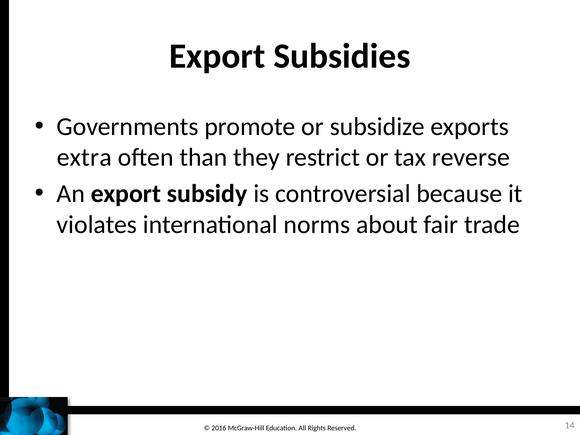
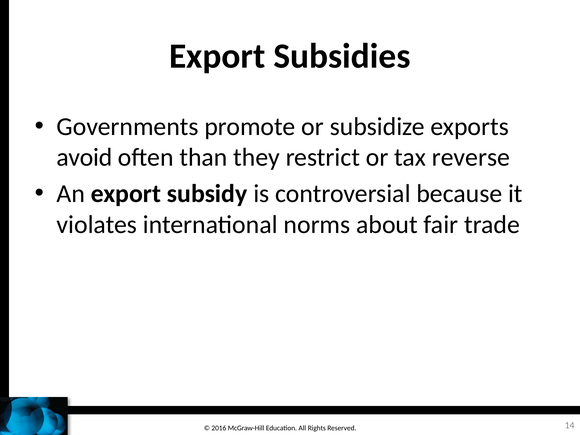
extra: extra -> avoid
